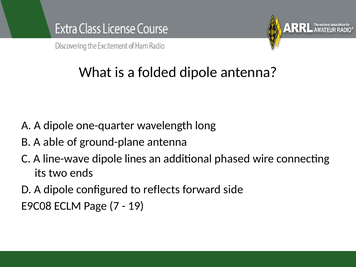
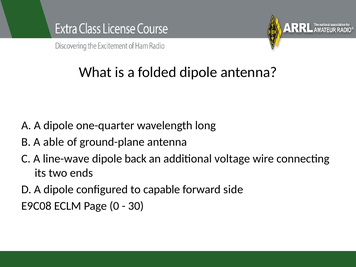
lines: lines -> back
phased: phased -> voltage
reflects: reflects -> capable
7: 7 -> 0
19: 19 -> 30
